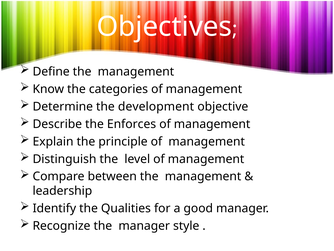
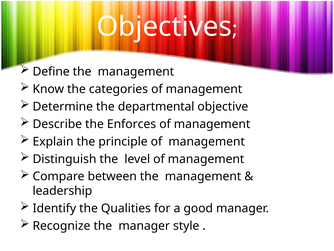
development: development -> departmental
